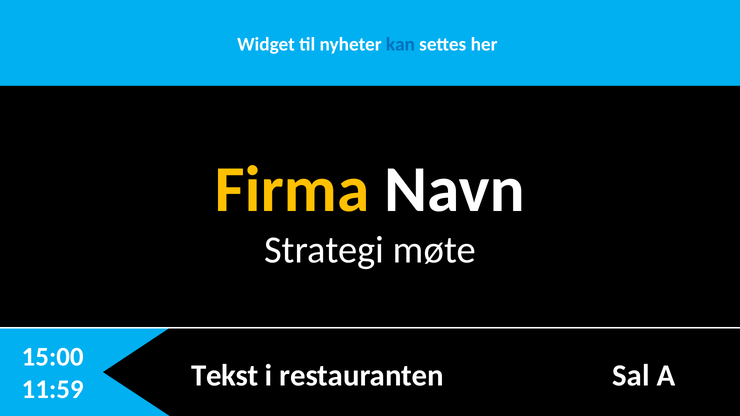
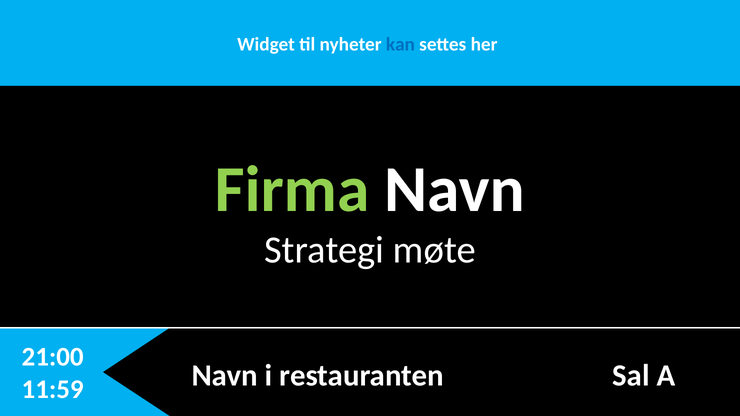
Firma colour: yellow -> light green
15:00: 15:00 -> 21:00
Tekst at (225, 376): Tekst -> Navn
